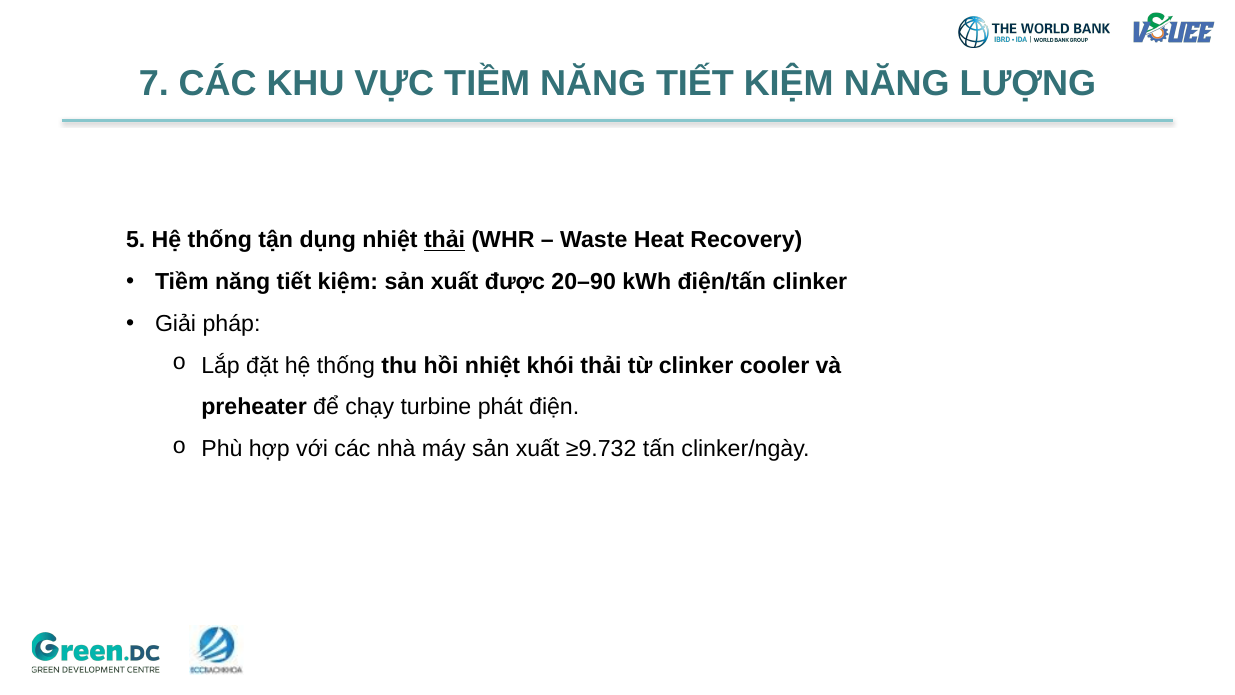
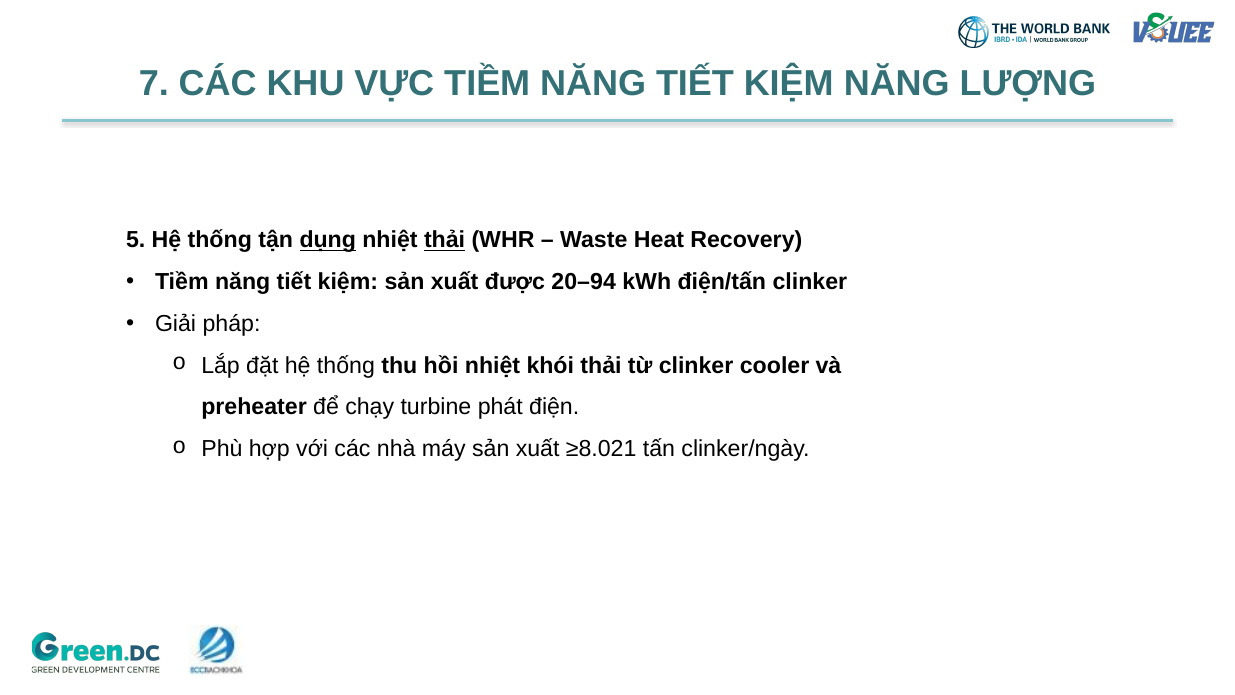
dụng underline: none -> present
20–90: 20–90 -> 20–94
≥9.732: ≥9.732 -> ≥8.021
